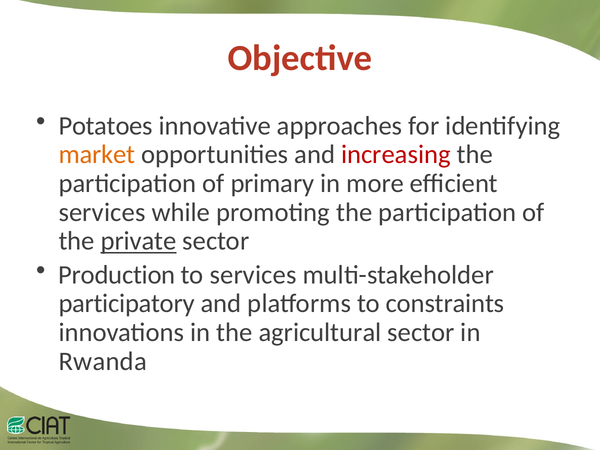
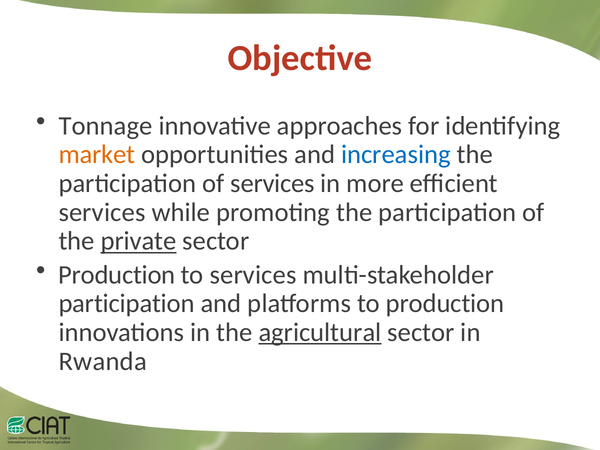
Potatoes: Potatoes -> Tonnage
increasing colour: red -> blue
of primary: primary -> services
participatory at (127, 304): participatory -> participation
to constraints: constraints -> production
agricultural underline: none -> present
